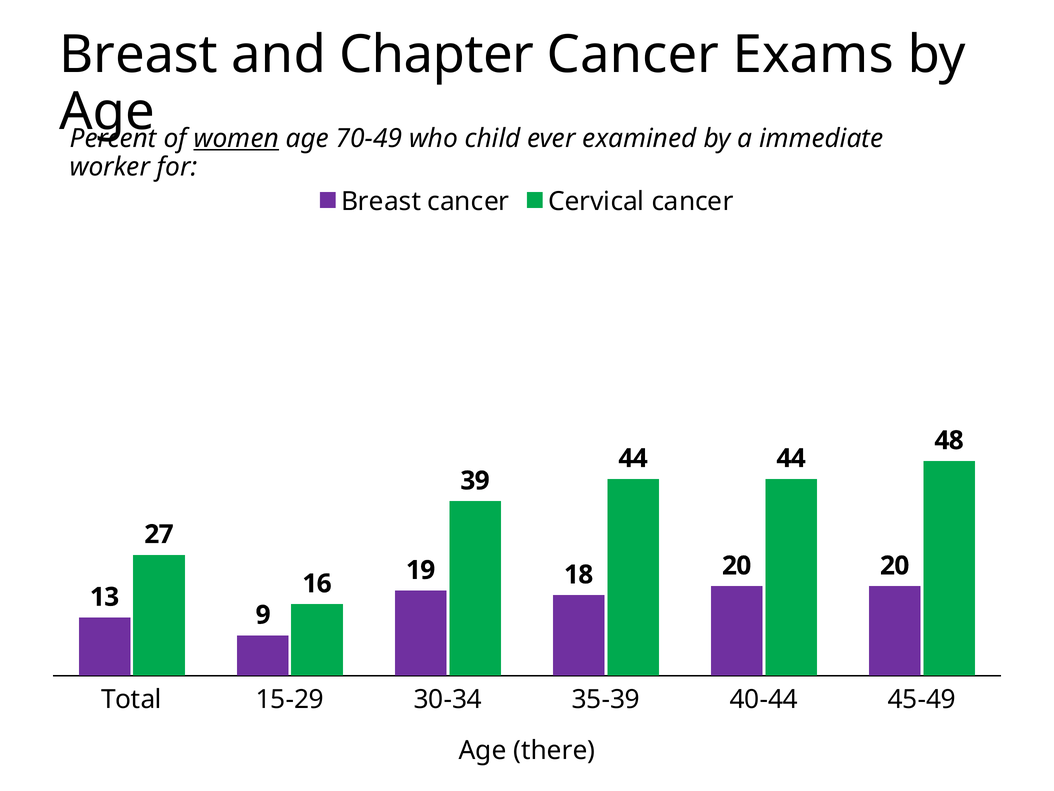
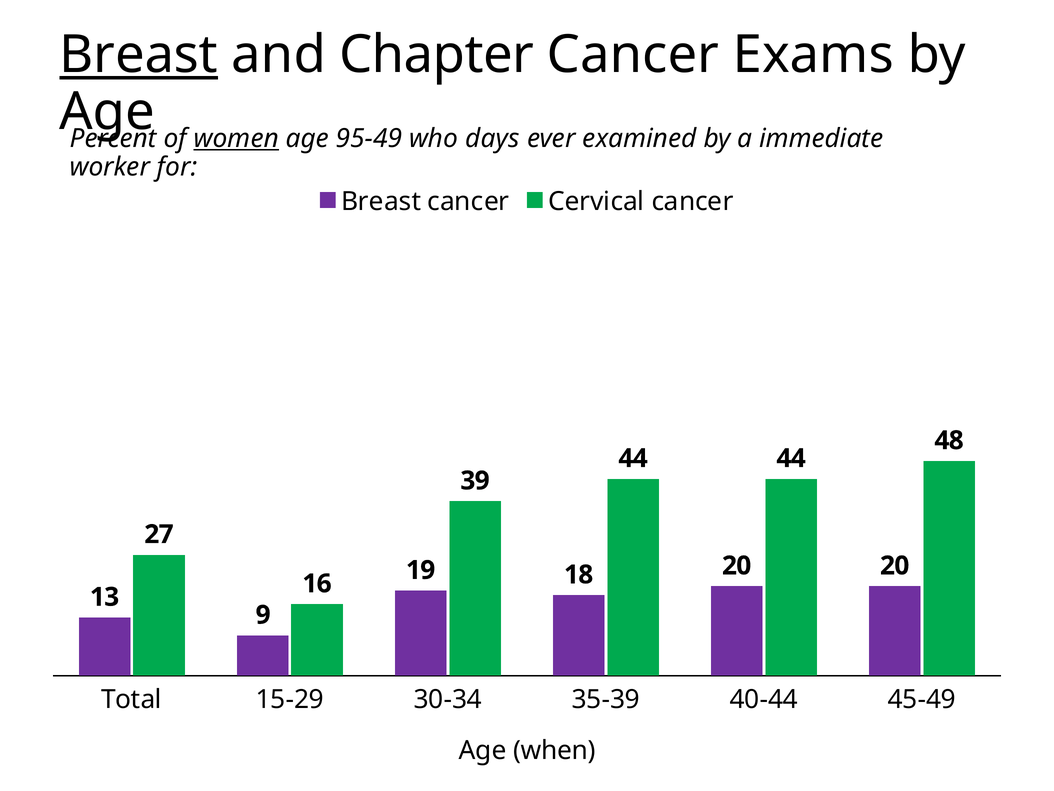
Breast at (139, 55) underline: none -> present
70-49: 70-49 -> 95-49
child: child -> days
there: there -> when
